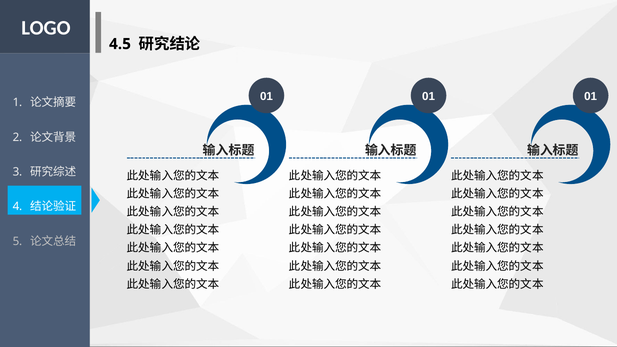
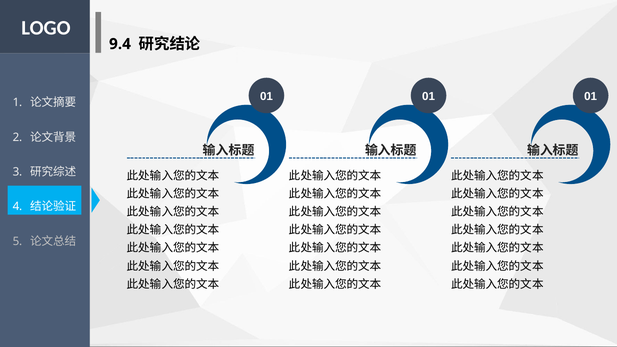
4.5: 4.5 -> 9.4
